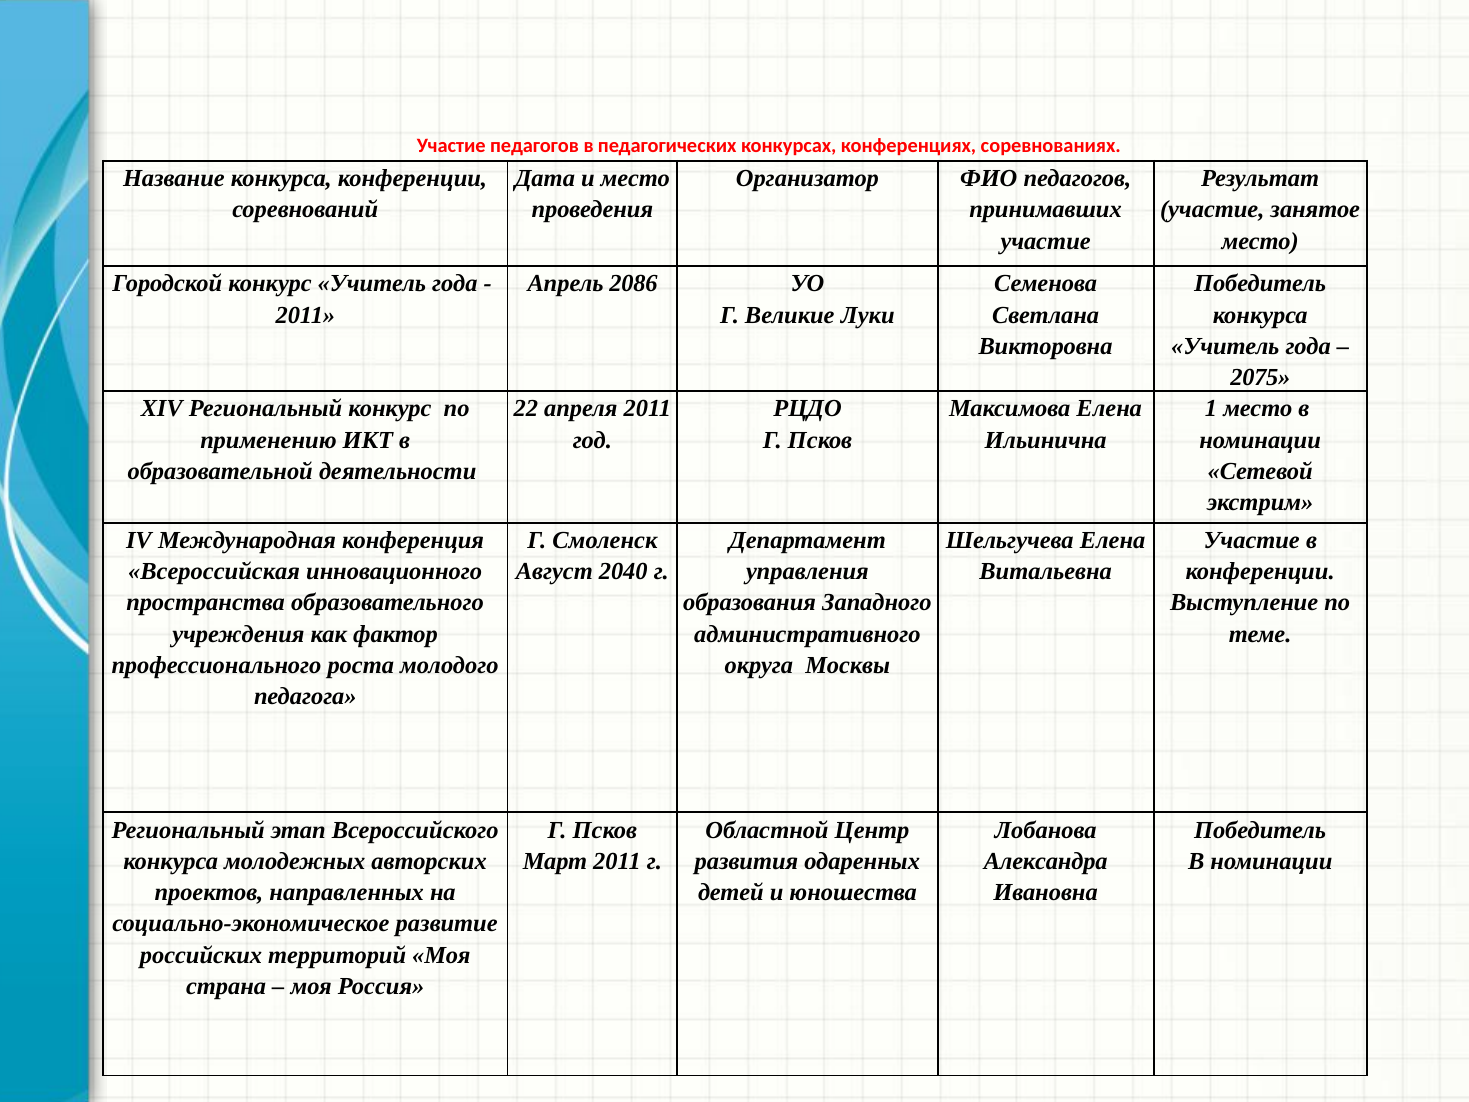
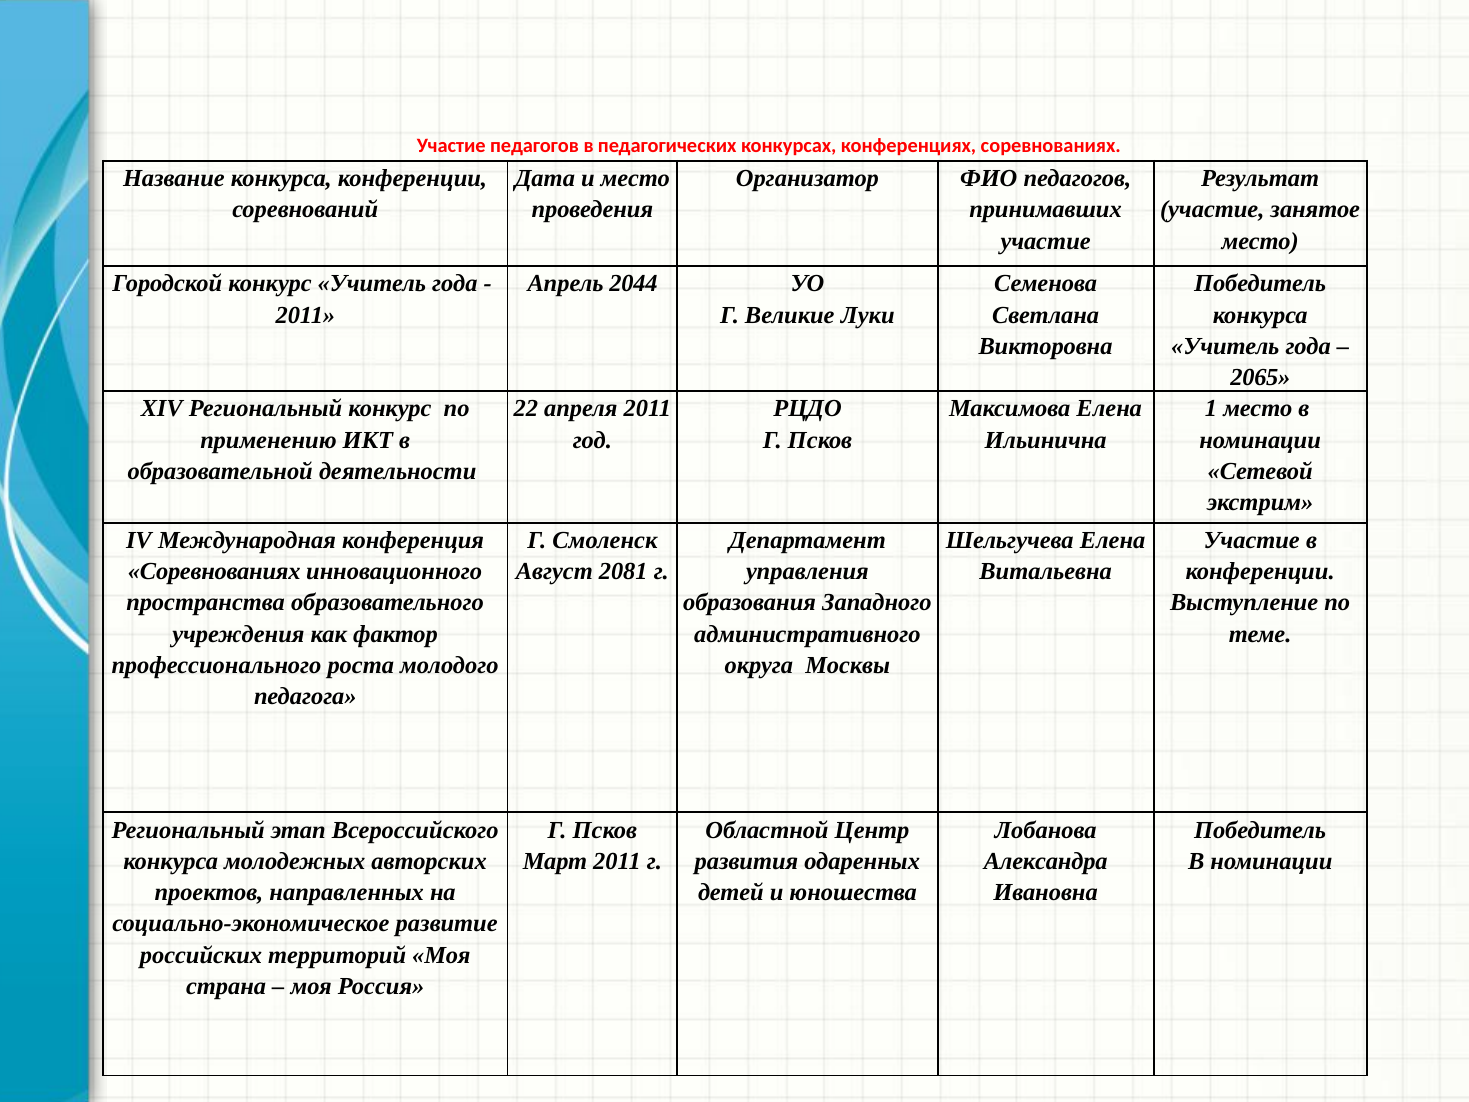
2086: 2086 -> 2044
2075: 2075 -> 2065
Всероссийская at (214, 572): Всероссийская -> Соревнованиях
2040: 2040 -> 2081
